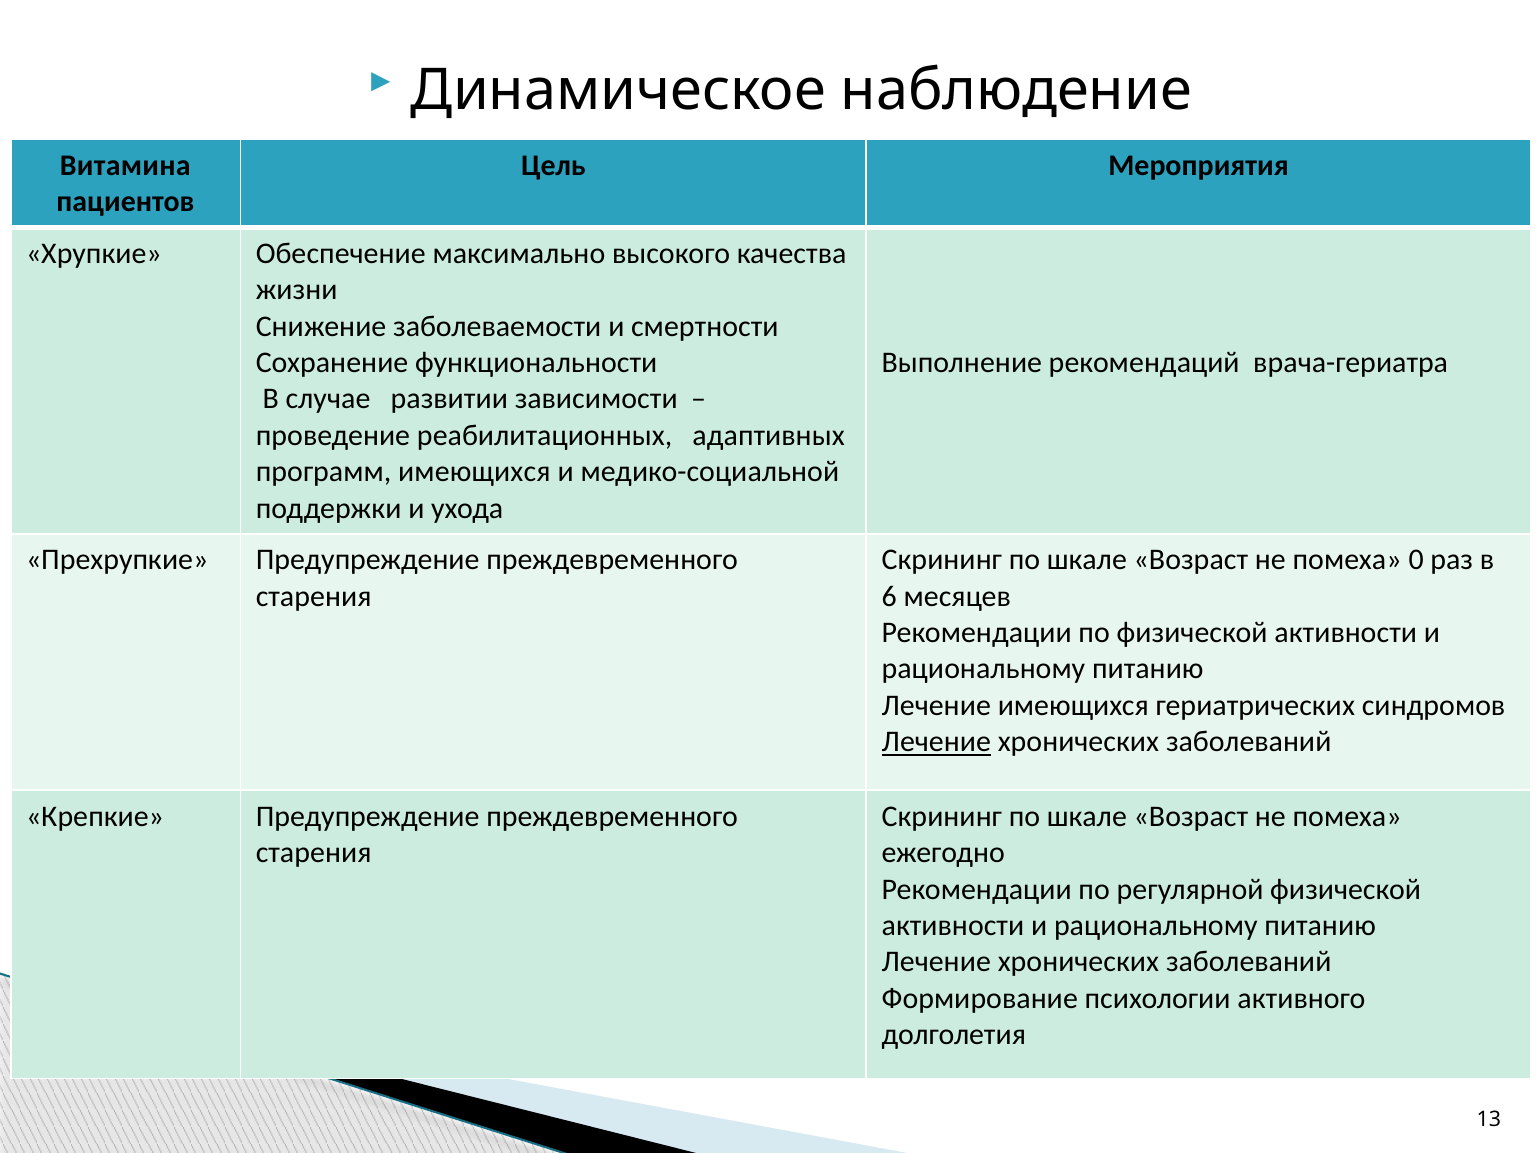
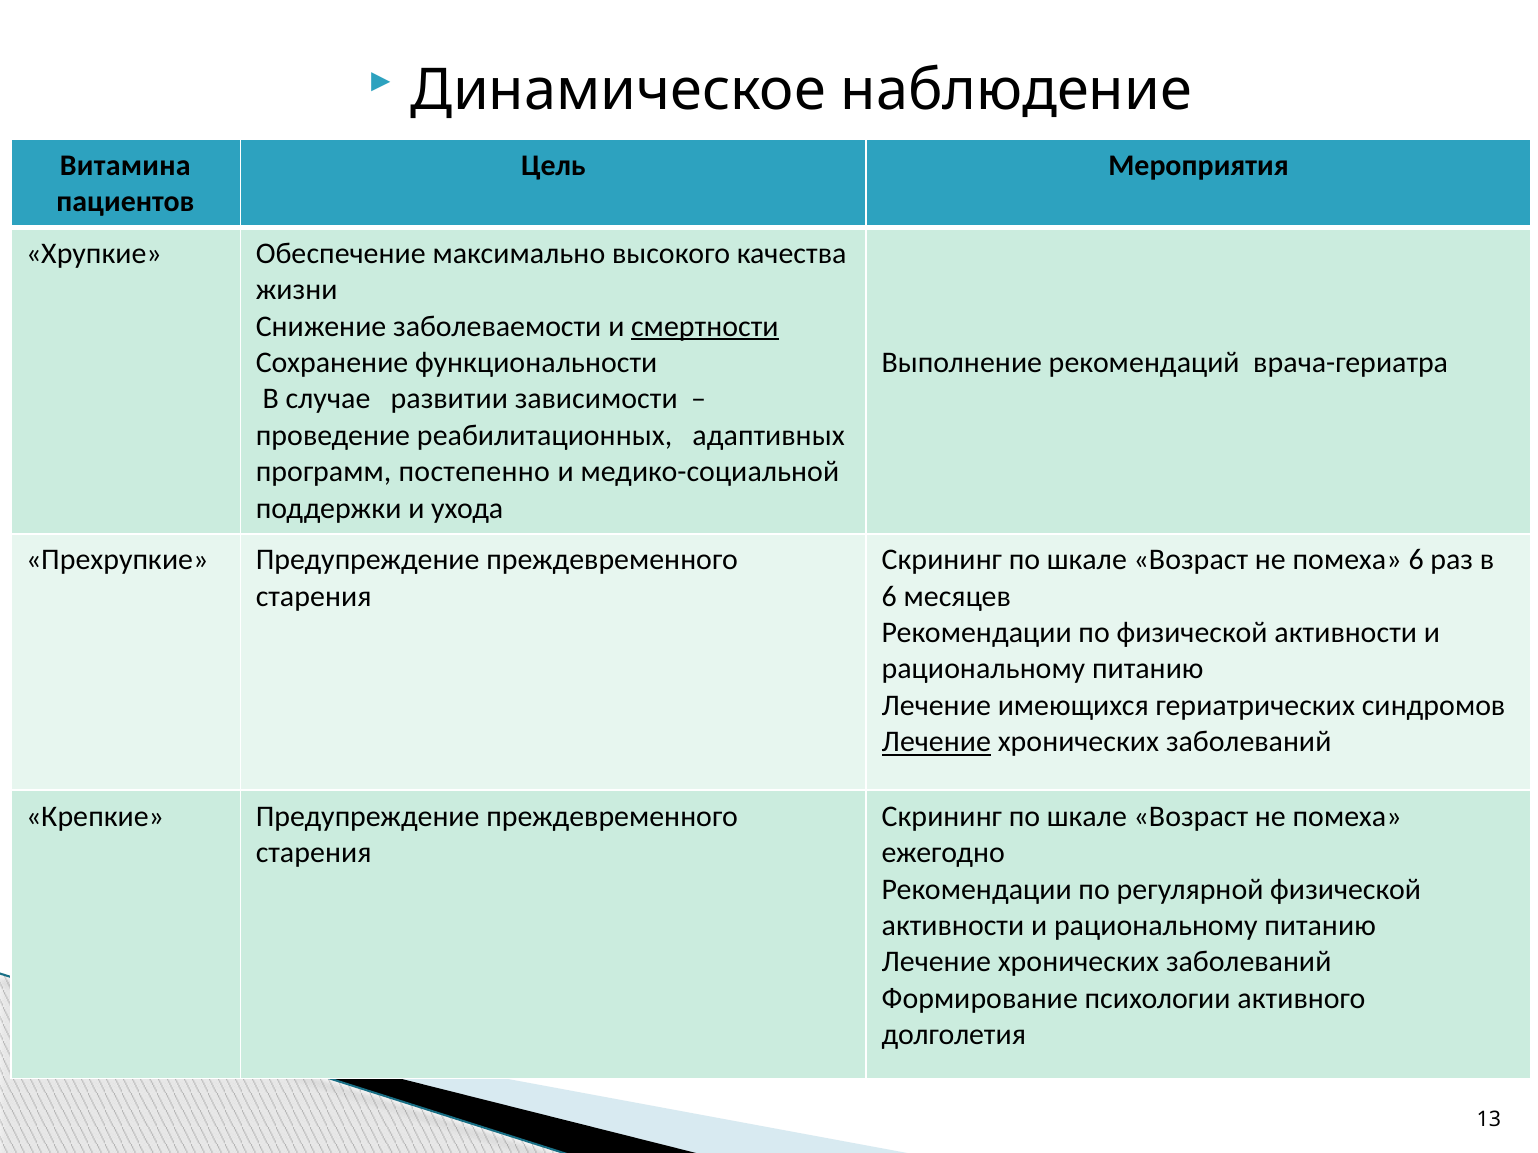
смертности underline: none -> present
программ имеющихся: имеющихся -> постепенно
помеха 0: 0 -> 6
